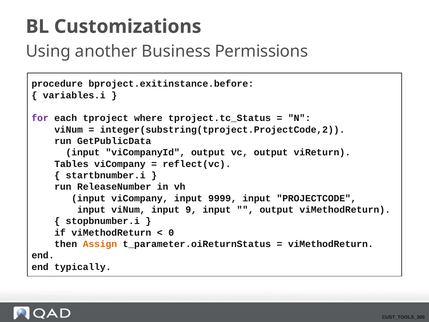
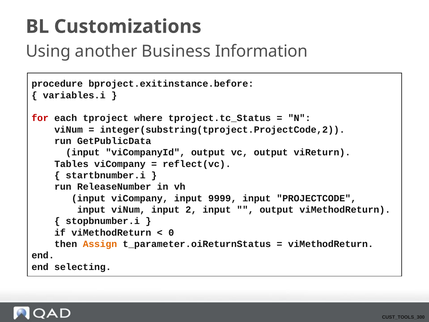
Permissions: Permissions -> Information
for colour: purple -> red
9: 9 -> 2
typically: typically -> selecting
